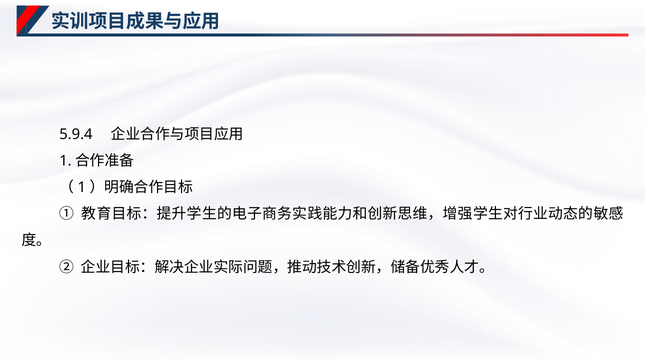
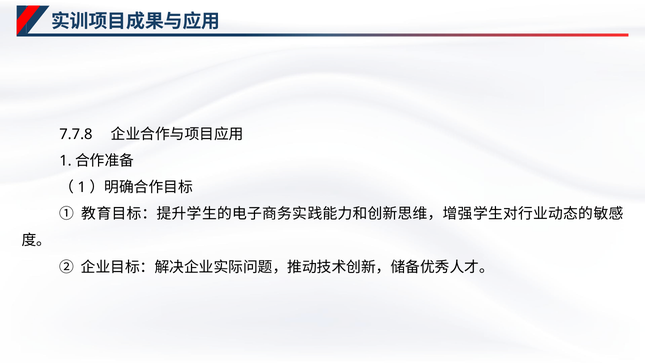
5.9.4: 5.9.4 -> 7.7.8
